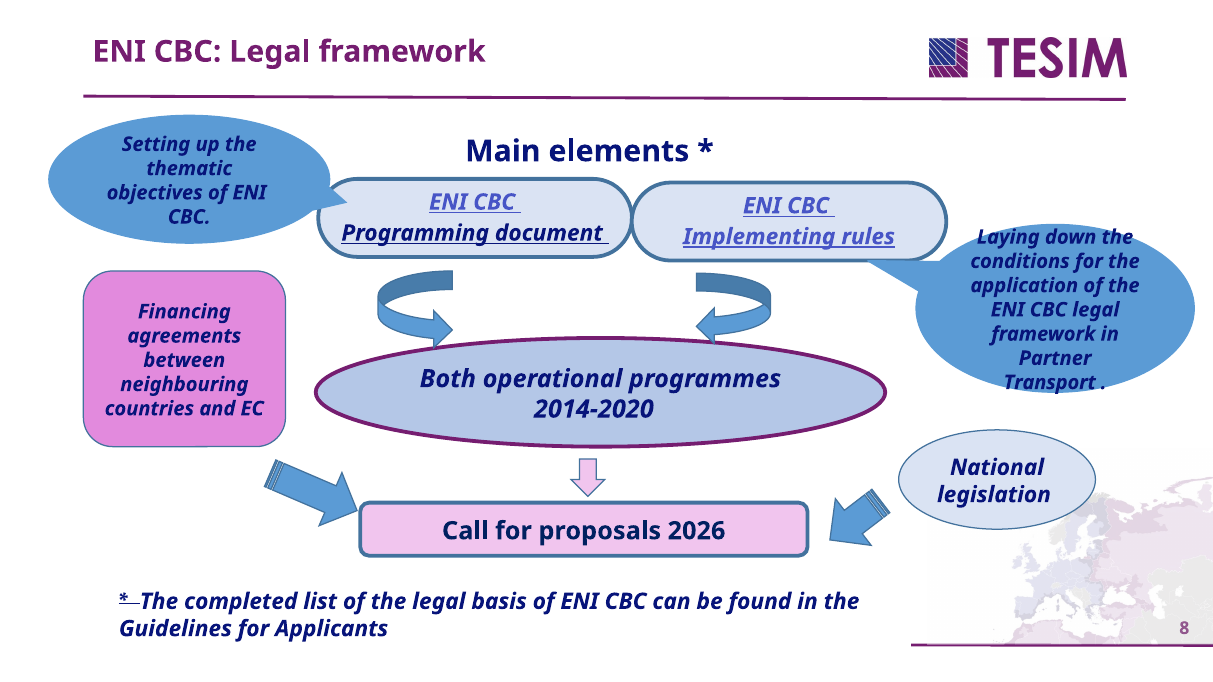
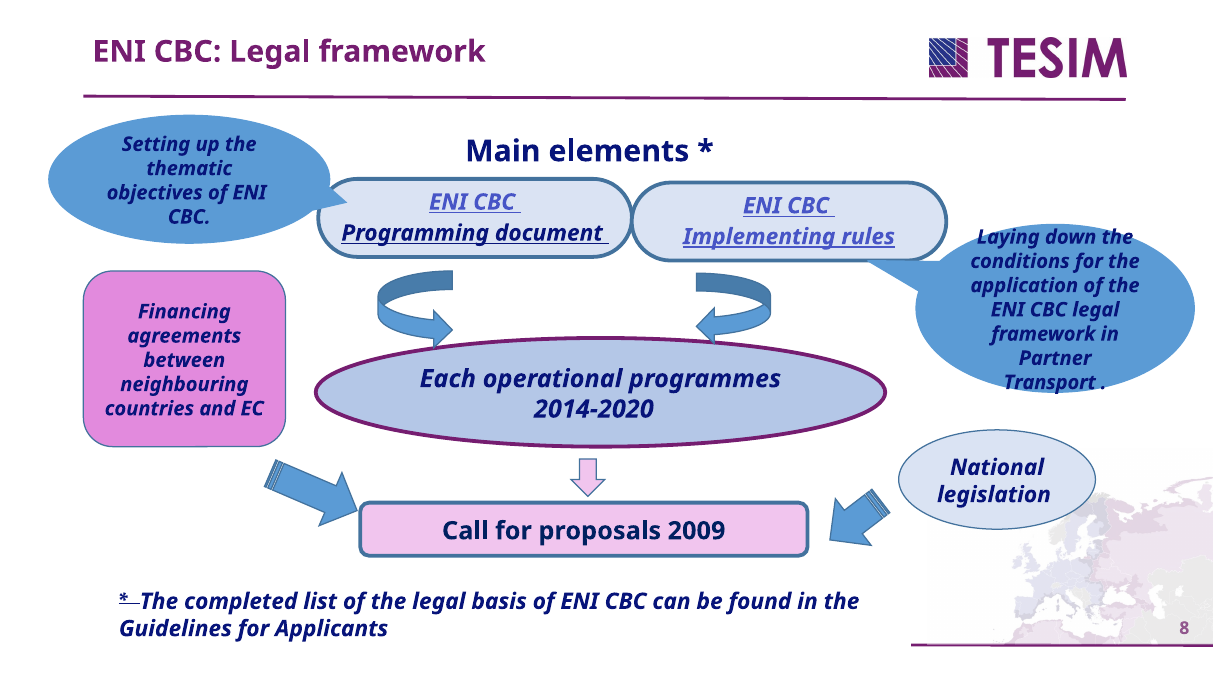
Both: Both -> Each
2026: 2026 -> 2009
